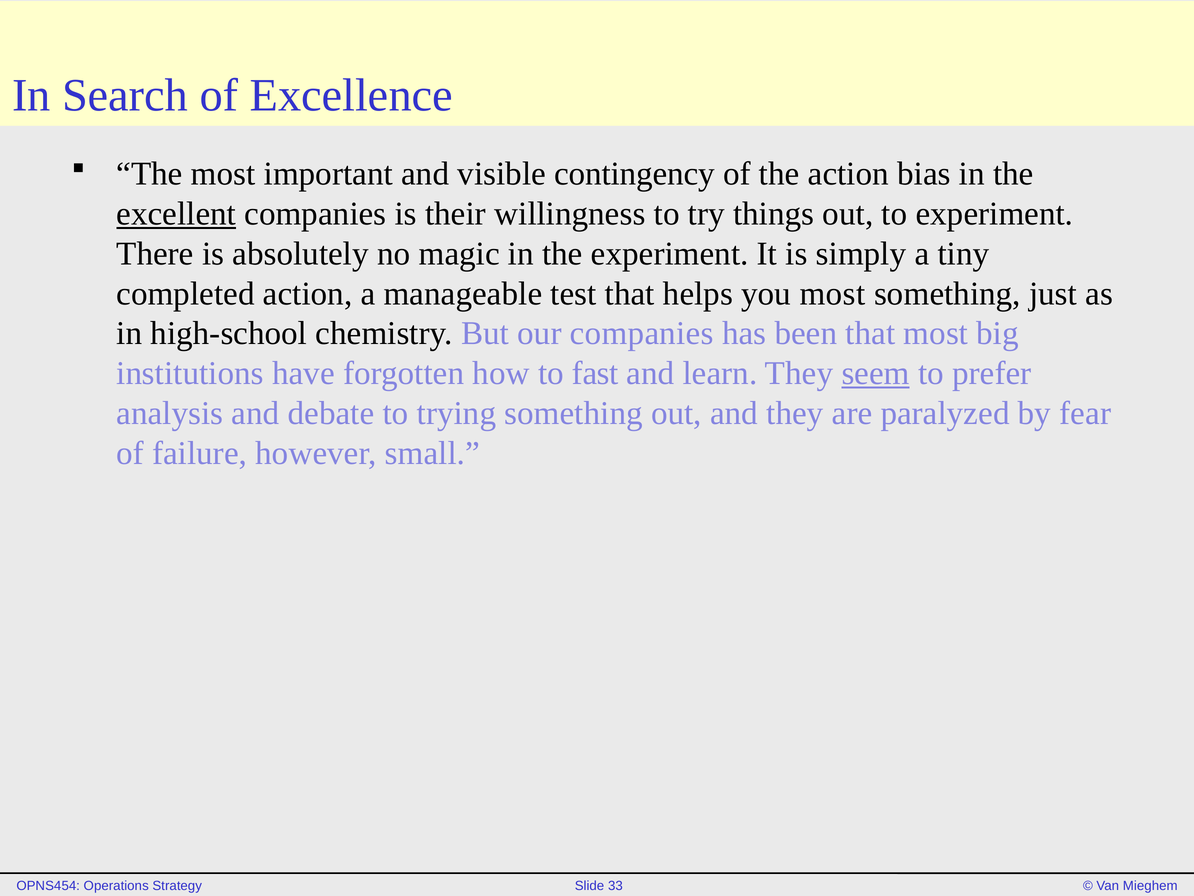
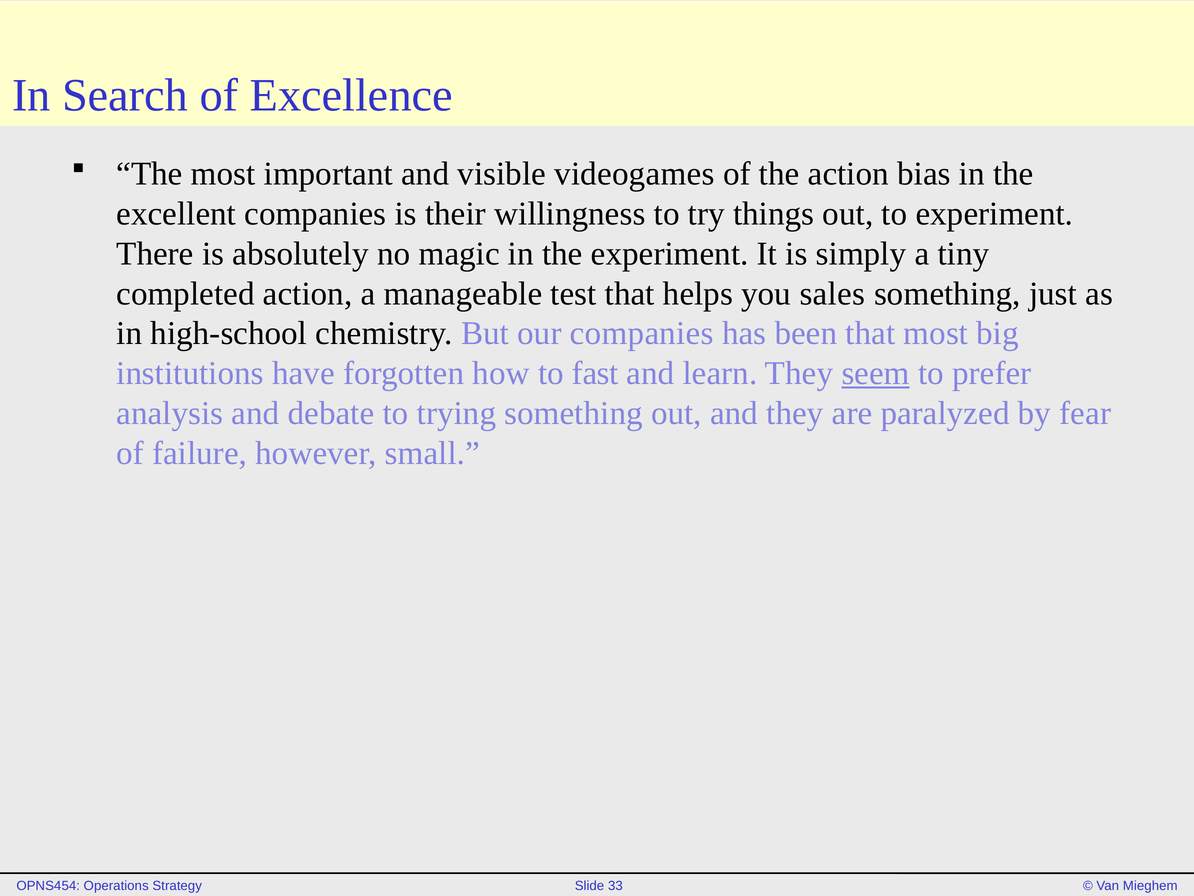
contingency: contingency -> videogames
excellent underline: present -> none
you most: most -> sales
